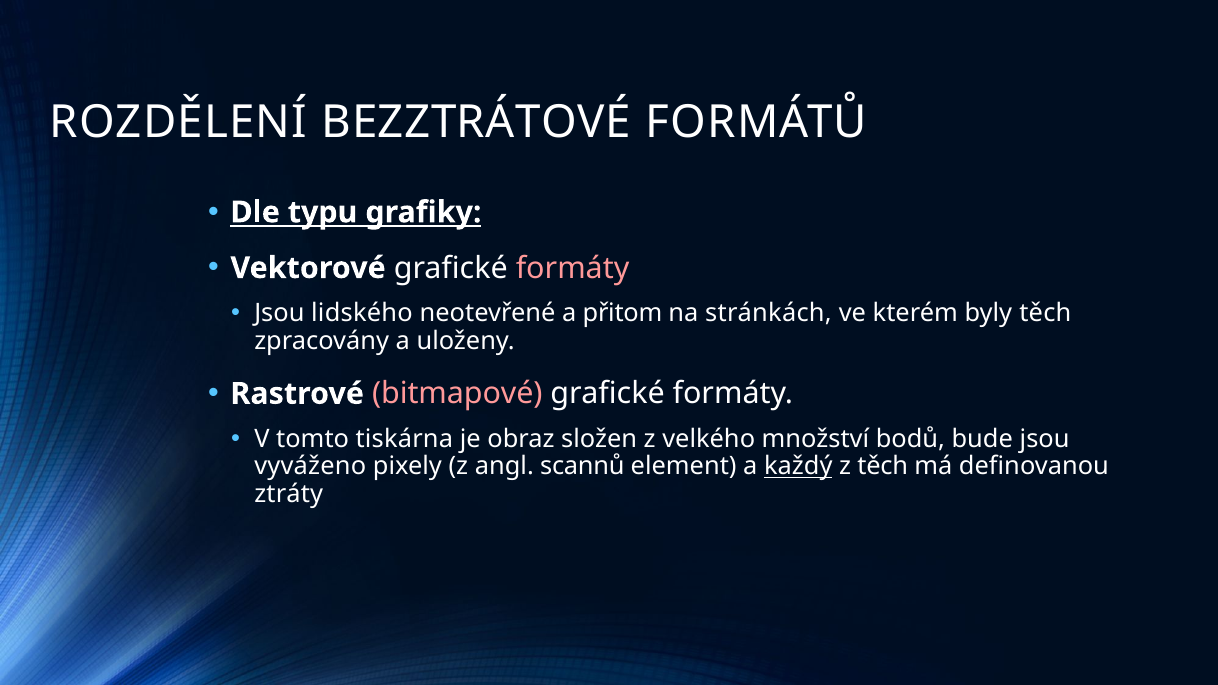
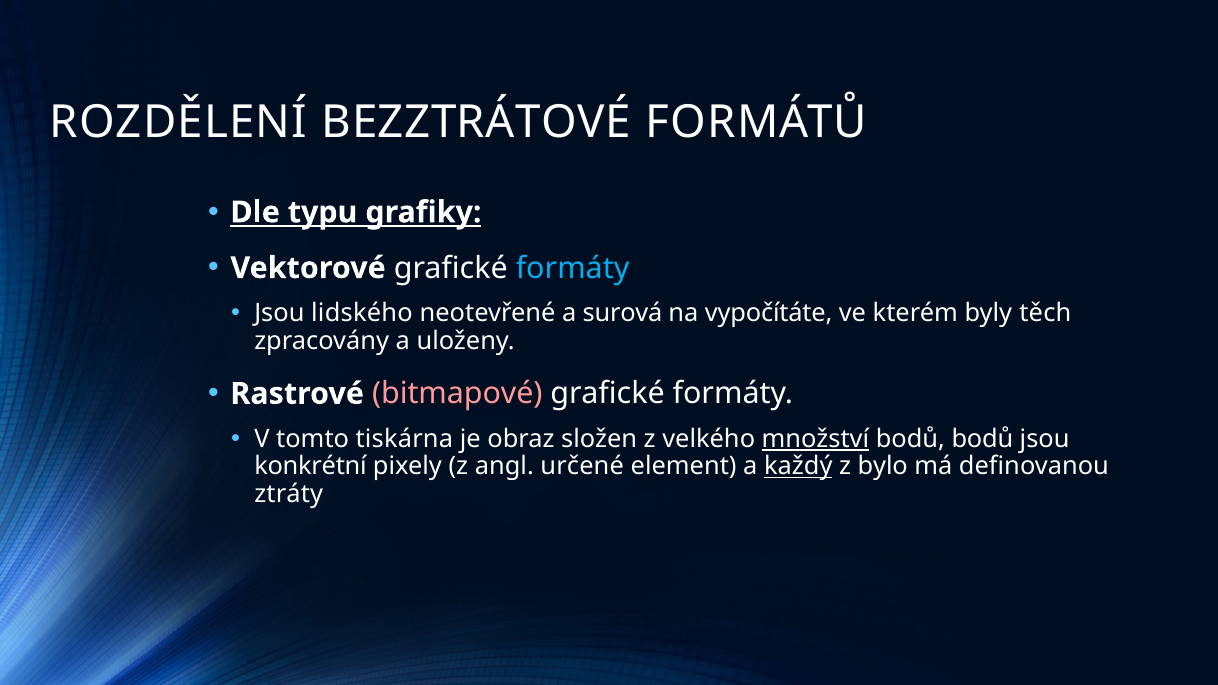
formáty at (573, 268) colour: pink -> light blue
přitom: přitom -> surová
stránkách: stránkách -> vypočítáte
množství underline: none -> present
bodů bude: bude -> bodů
vyváženo: vyváženo -> konkrétní
scannů: scannů -> určené
z těch: těch -> bylo
